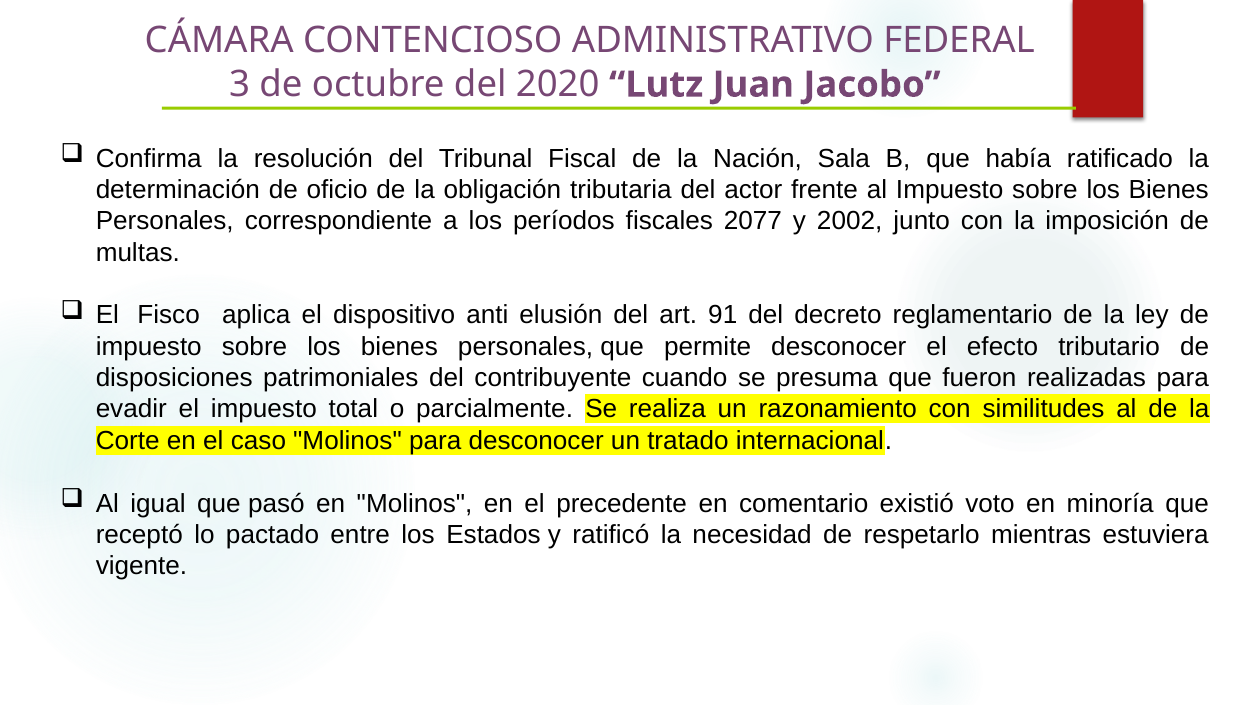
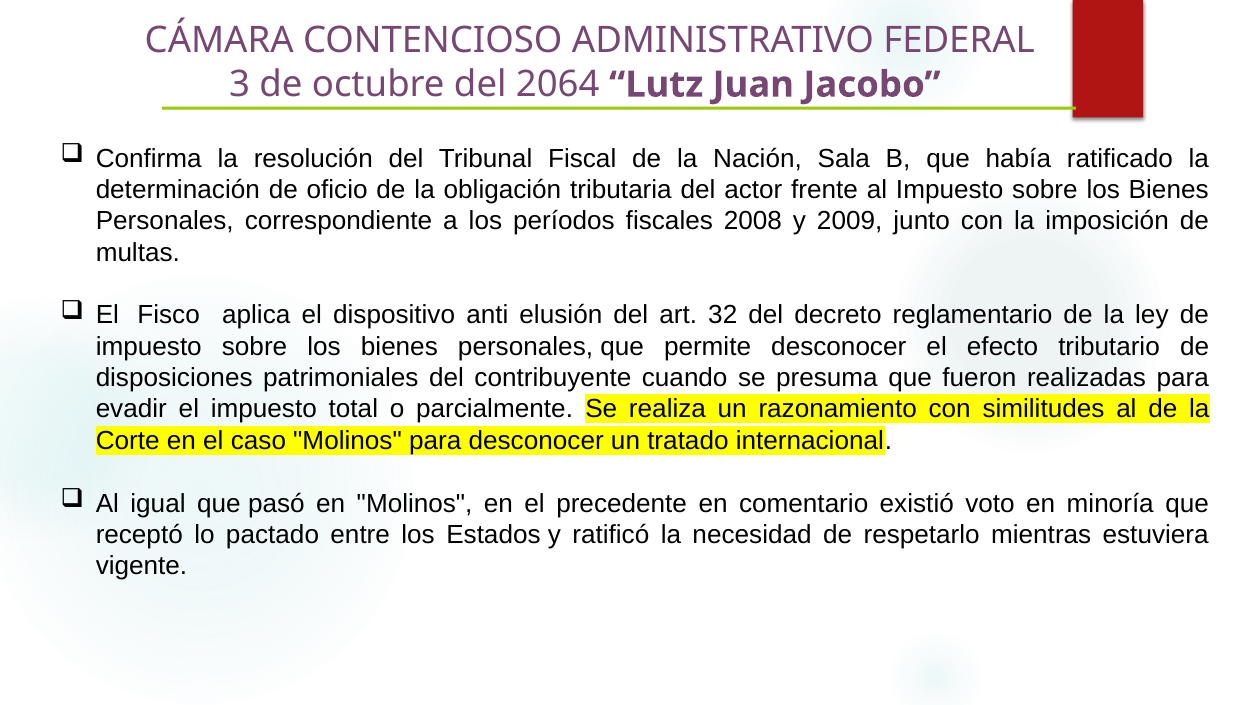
2020: 2020 -> 2064
2077: 2077 -> 2008
2002: 2002 -> 2009
91: 91 -> 32
